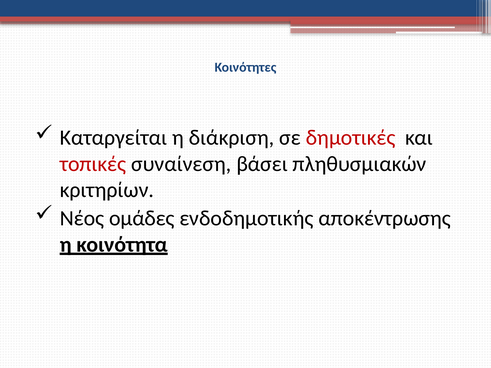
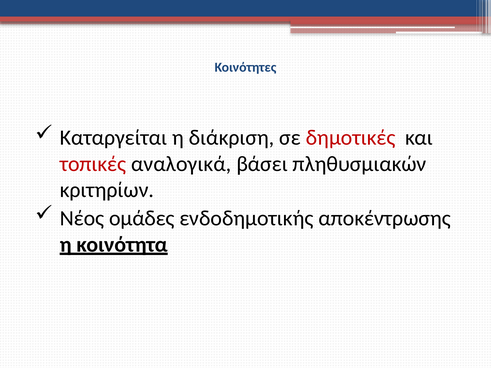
συναίνεση: συναίνεση -> αναλογικά
